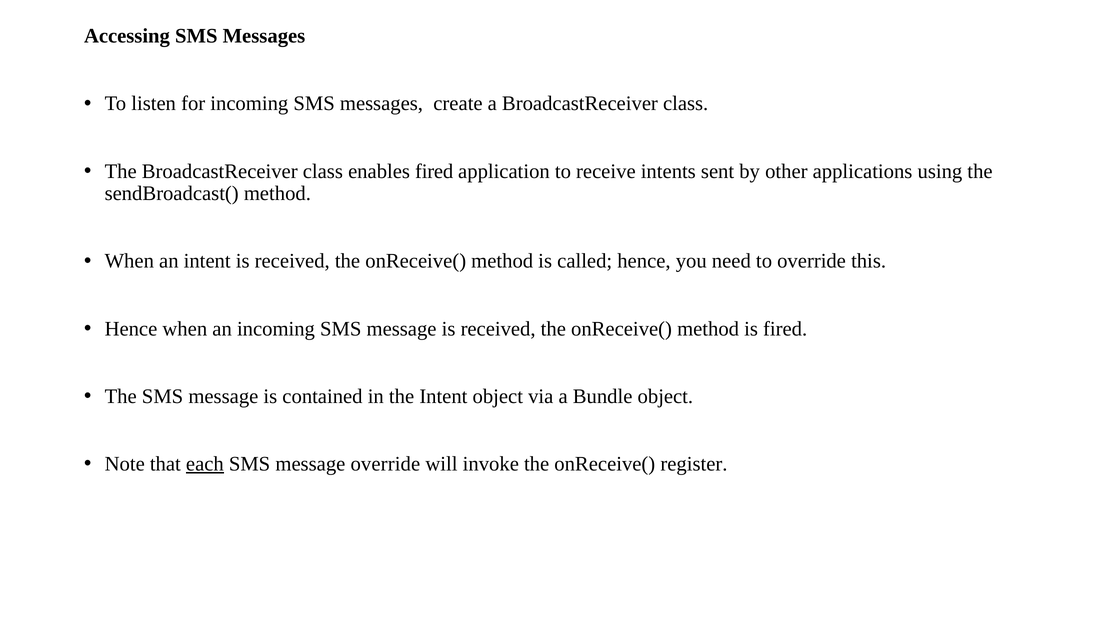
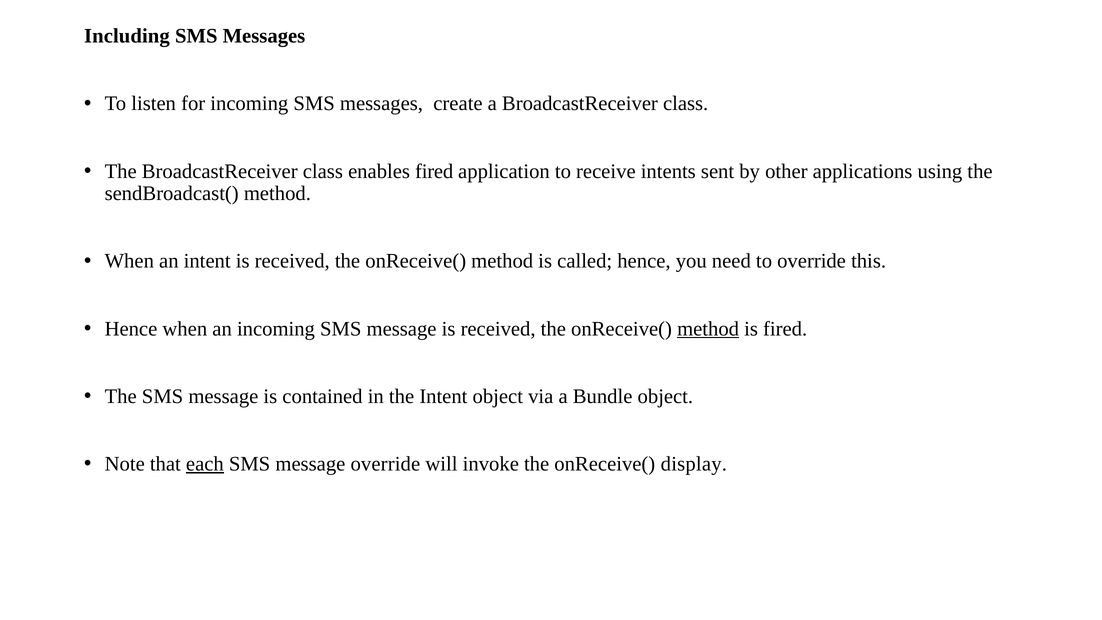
Accessing: Accessing -> Including
method at (708, 329) underline: none -> present
register: register -> display
